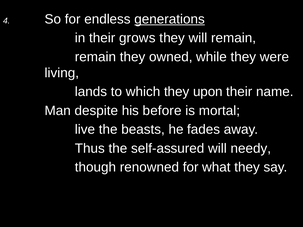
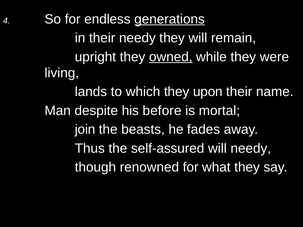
their grows: grows -> needy
remain at (96, 57): remain -> upright
owned underline: none -> present
live: live -> join
